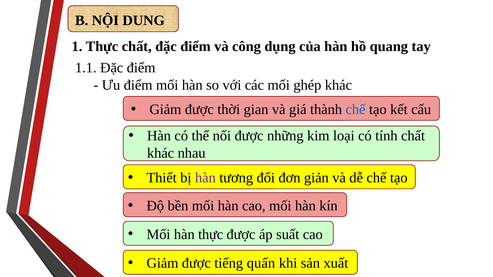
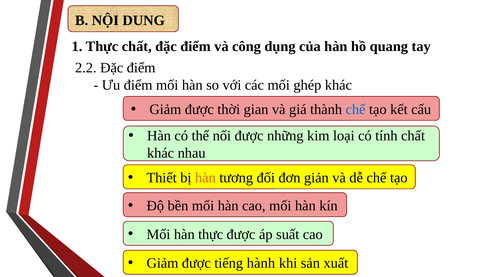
1.1: 1.1 -> 2.2
hàn at (205, 178) colour: purple -> orange
quấn: quấn -> hành
